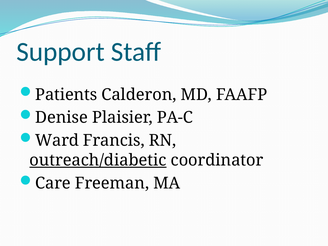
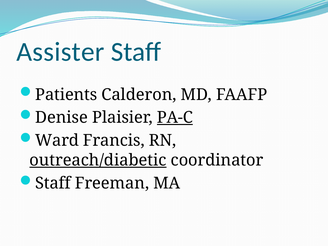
Support: Support -> Assister
PA-C underline: none -> present
Care at (53, 183): Care -> Staff
